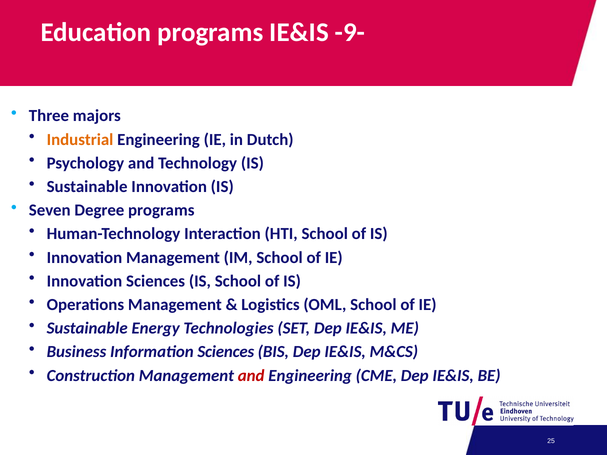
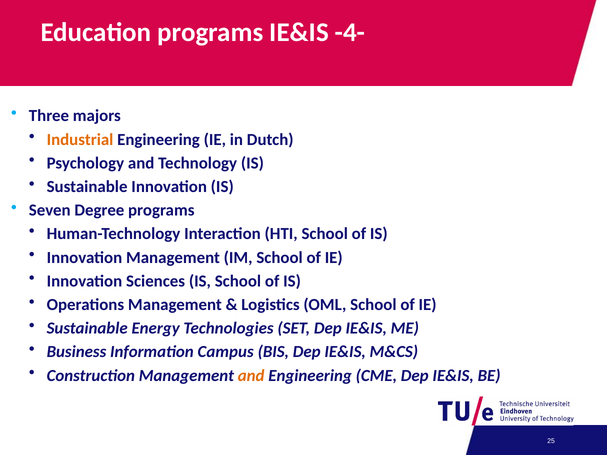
-9-: -9- -> -4-
Information Sciences: Sciences -> Campus
and at (251, 376) colour: red -> orange
